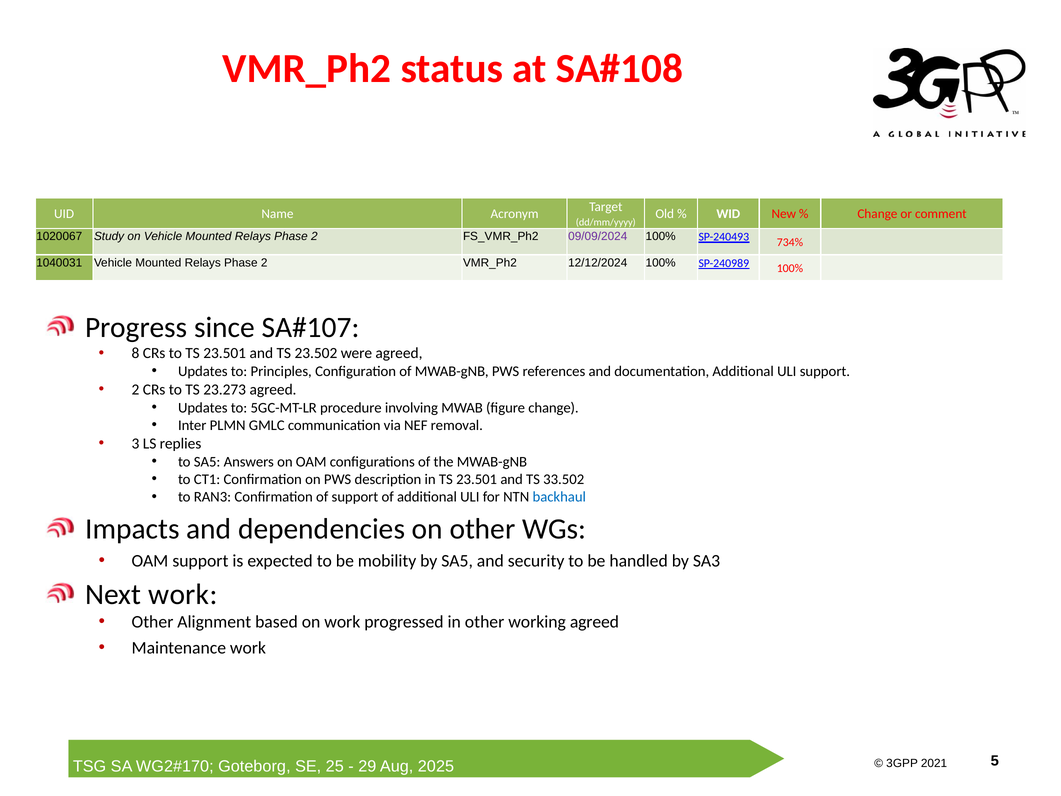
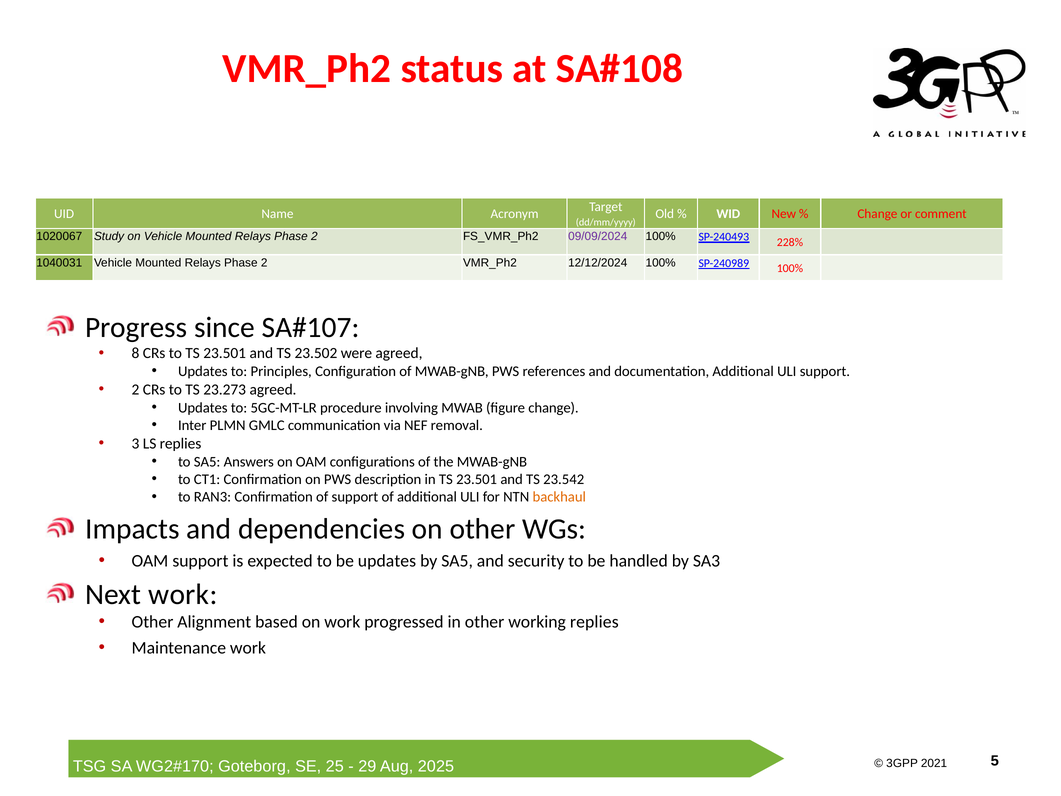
734%: 734% -> 228%
33.502: 33.502 -> 23.542
backhaul colour: blue -> orange
be mobility: mobility -> updates
working agreed: agreed -> replies
